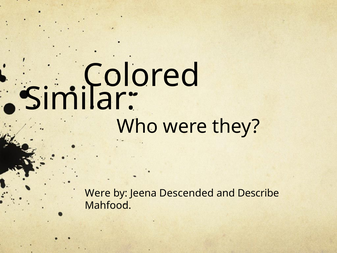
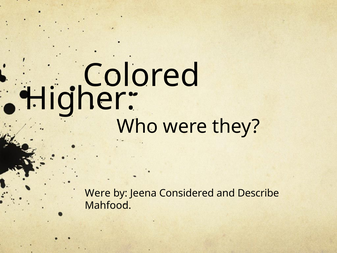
Similar: Similar -> Higher
Descended: Descended -> Considered
